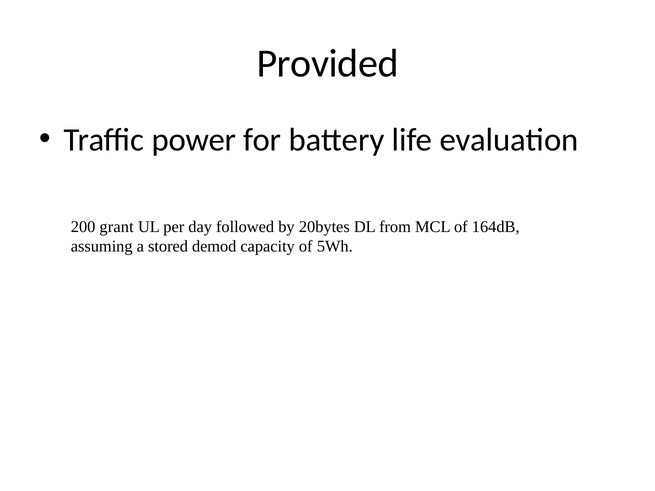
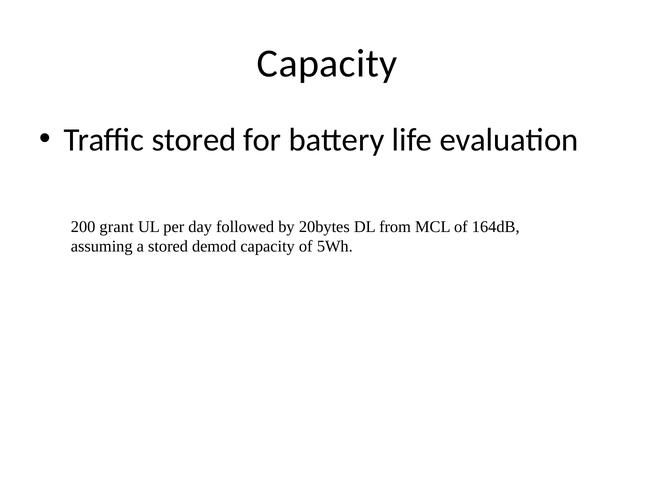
Provided at (328, 63): Provided -> Capacity
Traffic power: power -> stored
